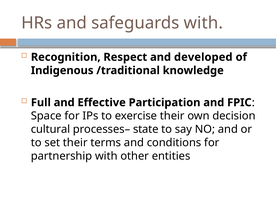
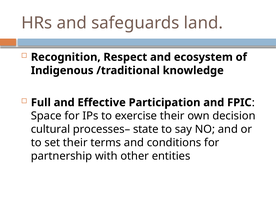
safeguards with: with -> land
developed: developed -> ecosystem
